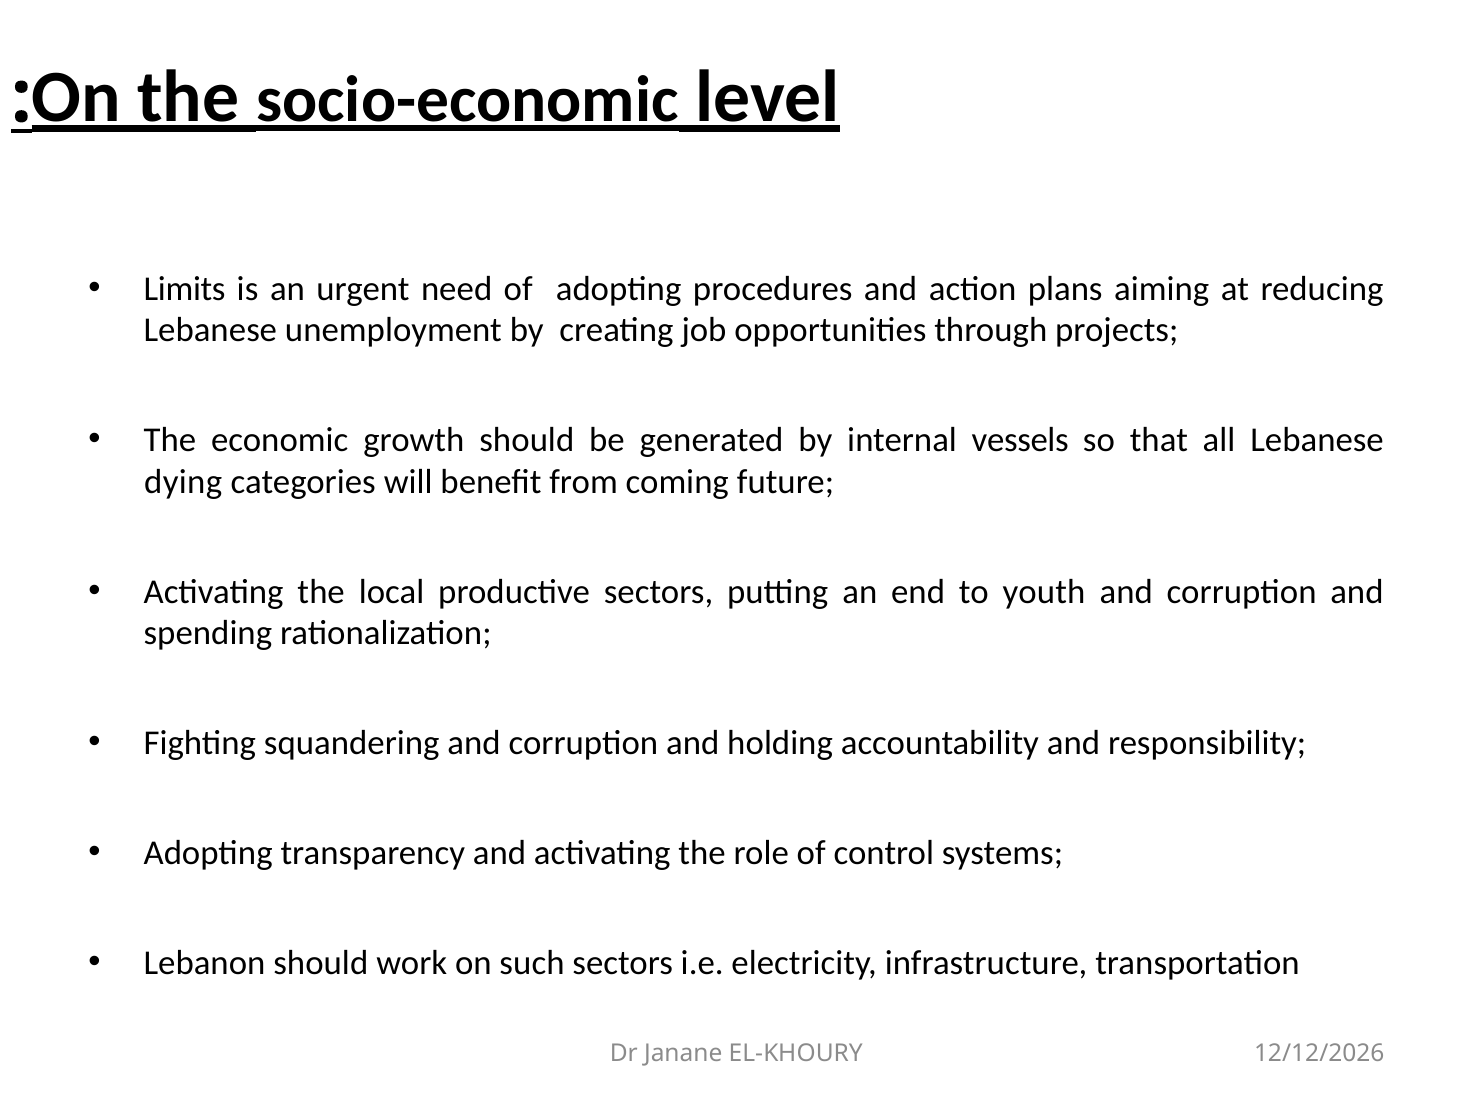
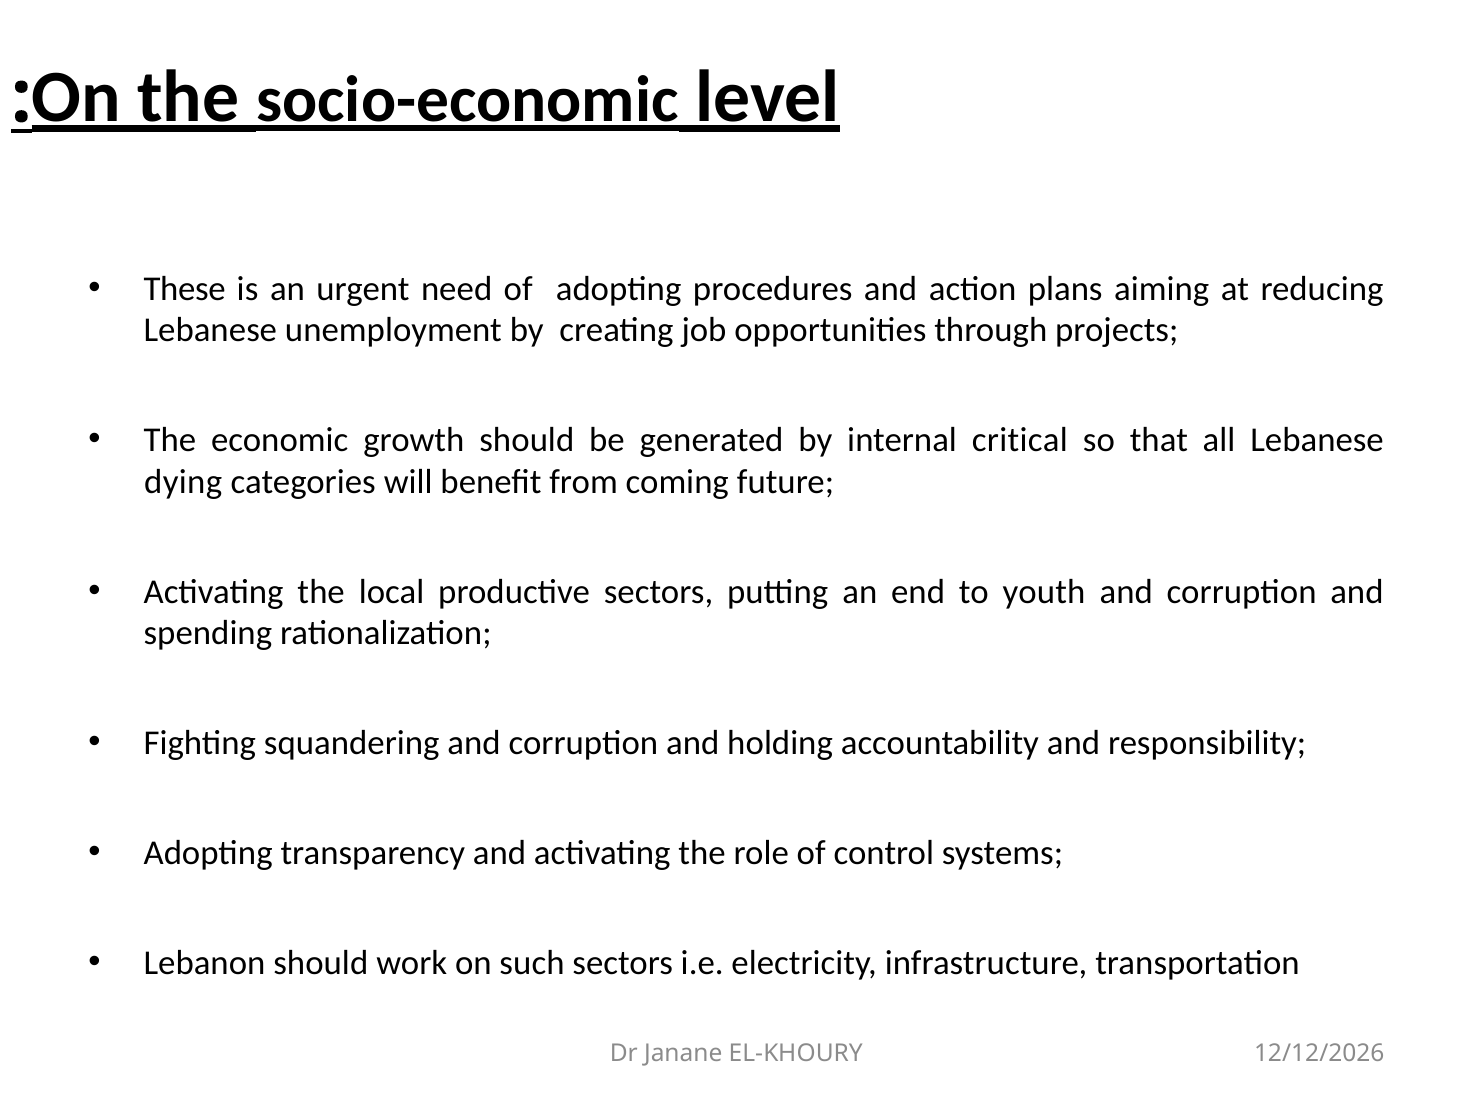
Limits: Limits -> These
vessels: vessels -> critical
